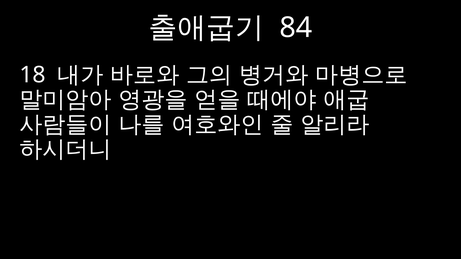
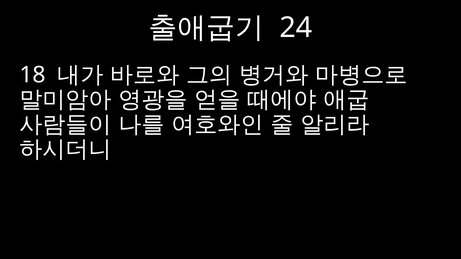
84: 84 -> 24
